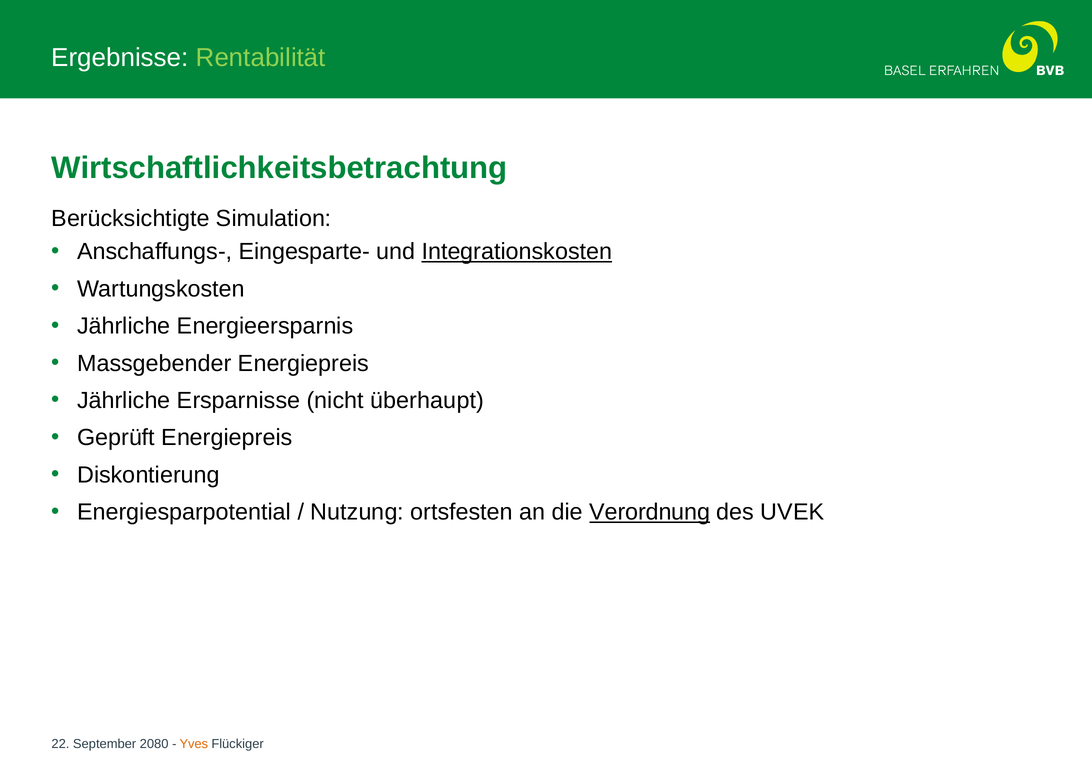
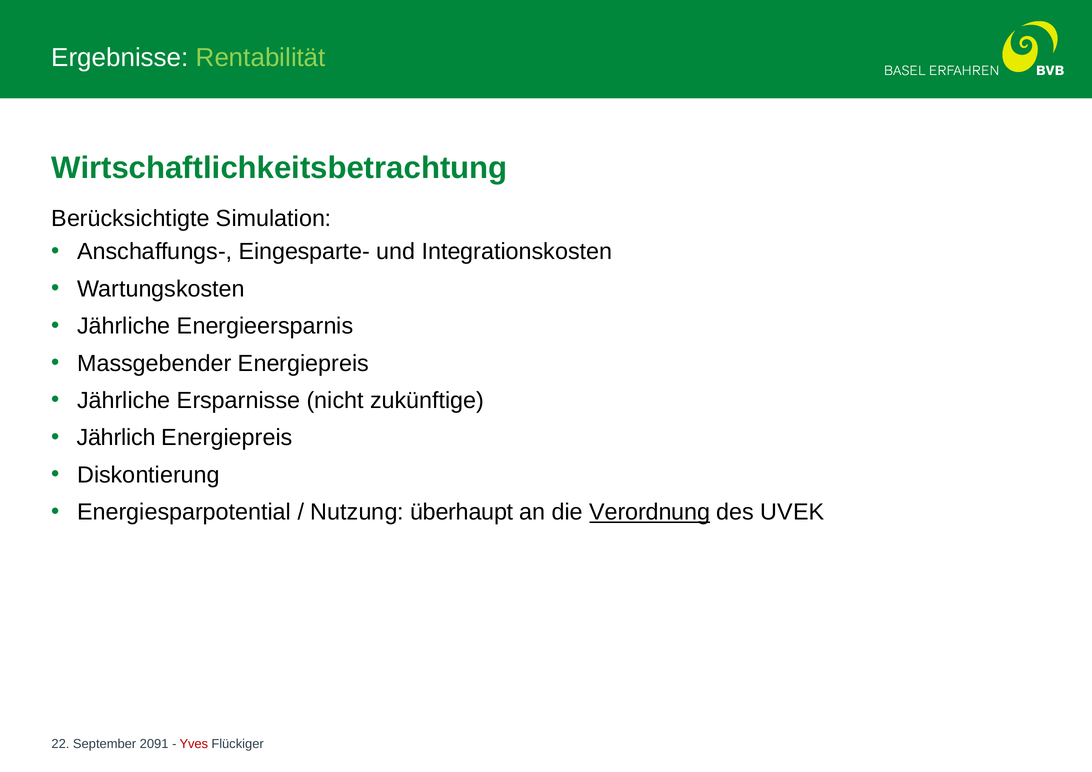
Integrationskosten underline: present -> none
überhaupt: überhaupt -> zukünftige
Geprüft: Geprüft -> Jährlich
ortsfesten: ortsfesten -> überhaupt
2080: 2080 -> 2091
Yves colour: orange -> red
